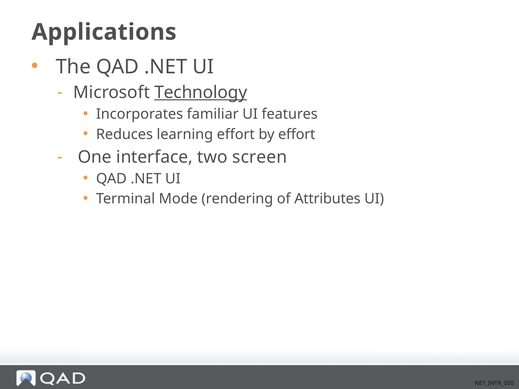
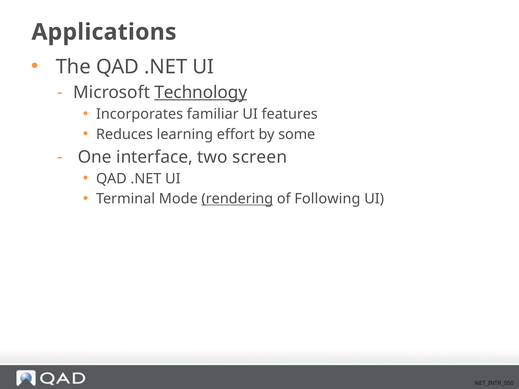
by effort: effort -> some
rendering underline: none -> present
Attributes: Attributes -> Following
